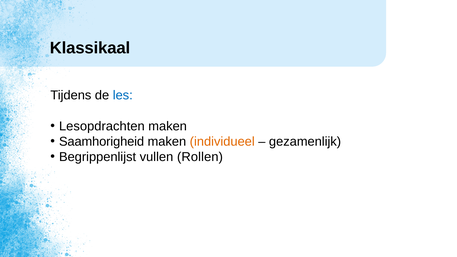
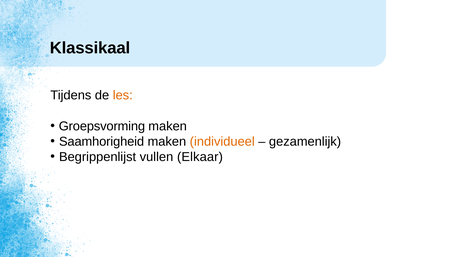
les colour: blue -> orange
Lesopdrachten: Lesopdrachten -> Groepsvorming
Rollen: Rollen -> Elkaar
